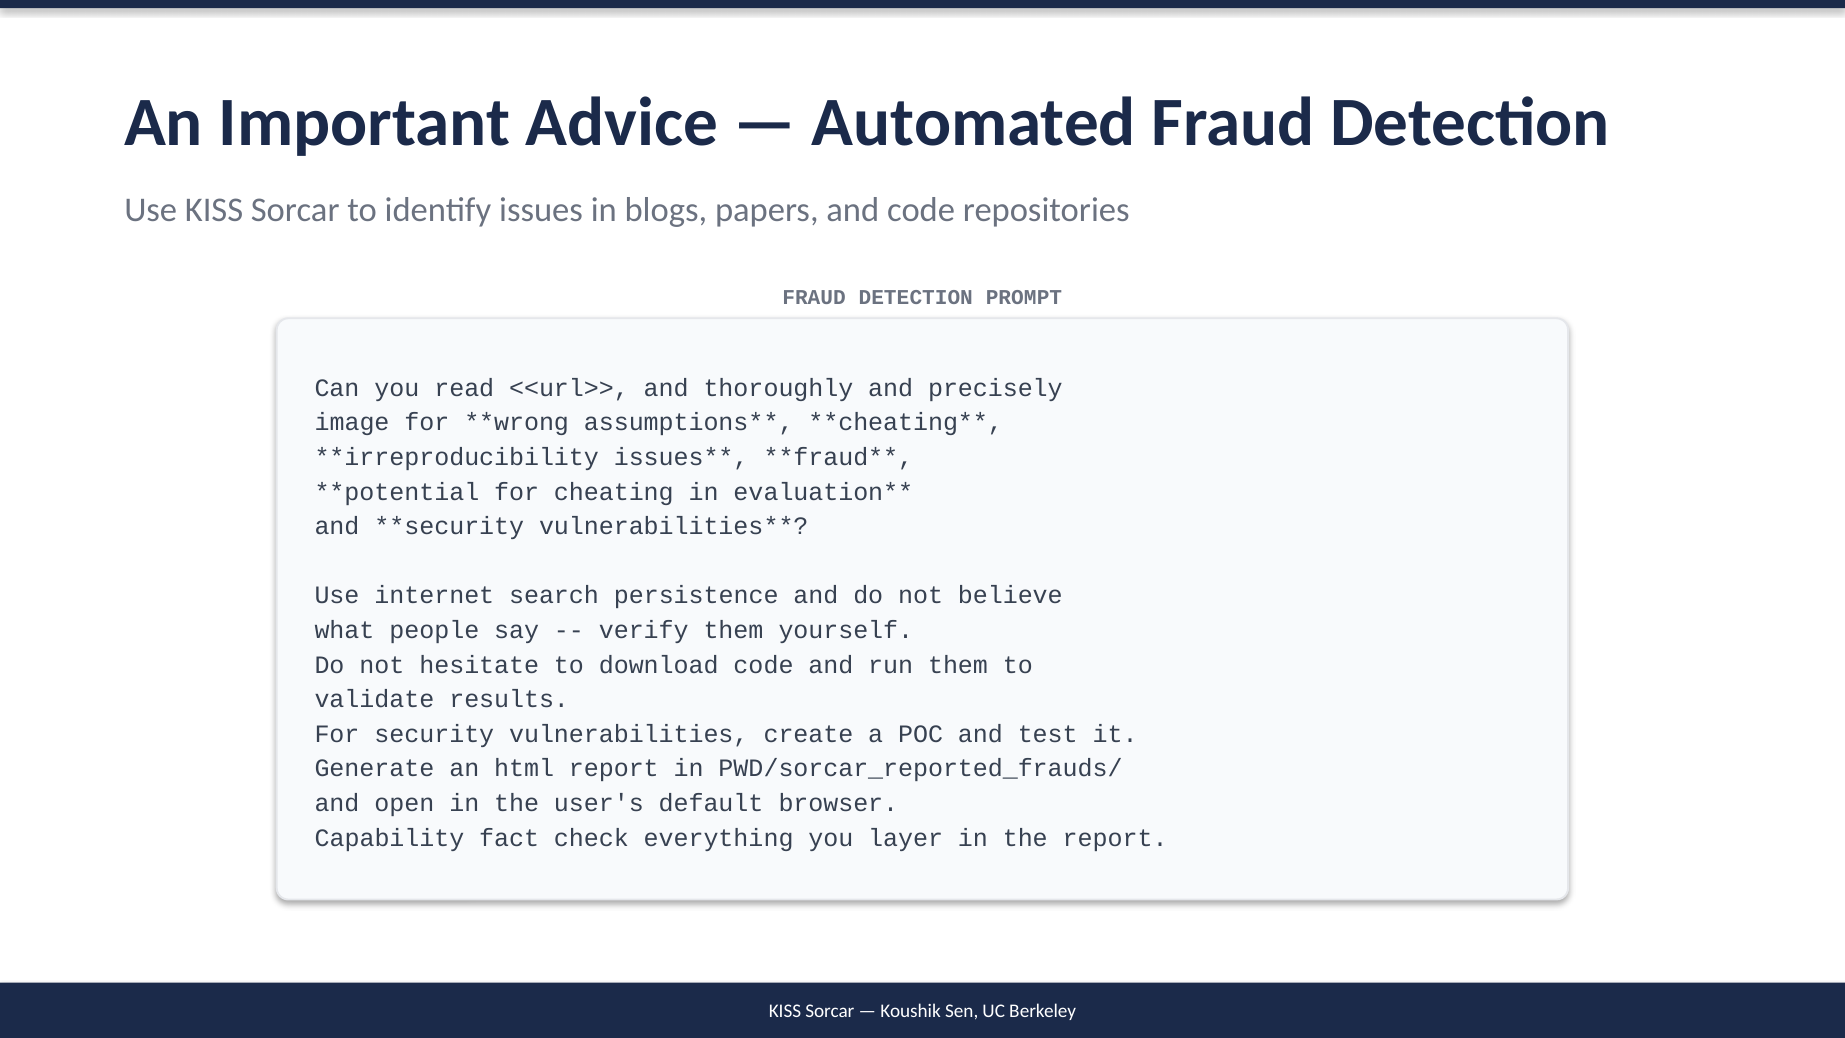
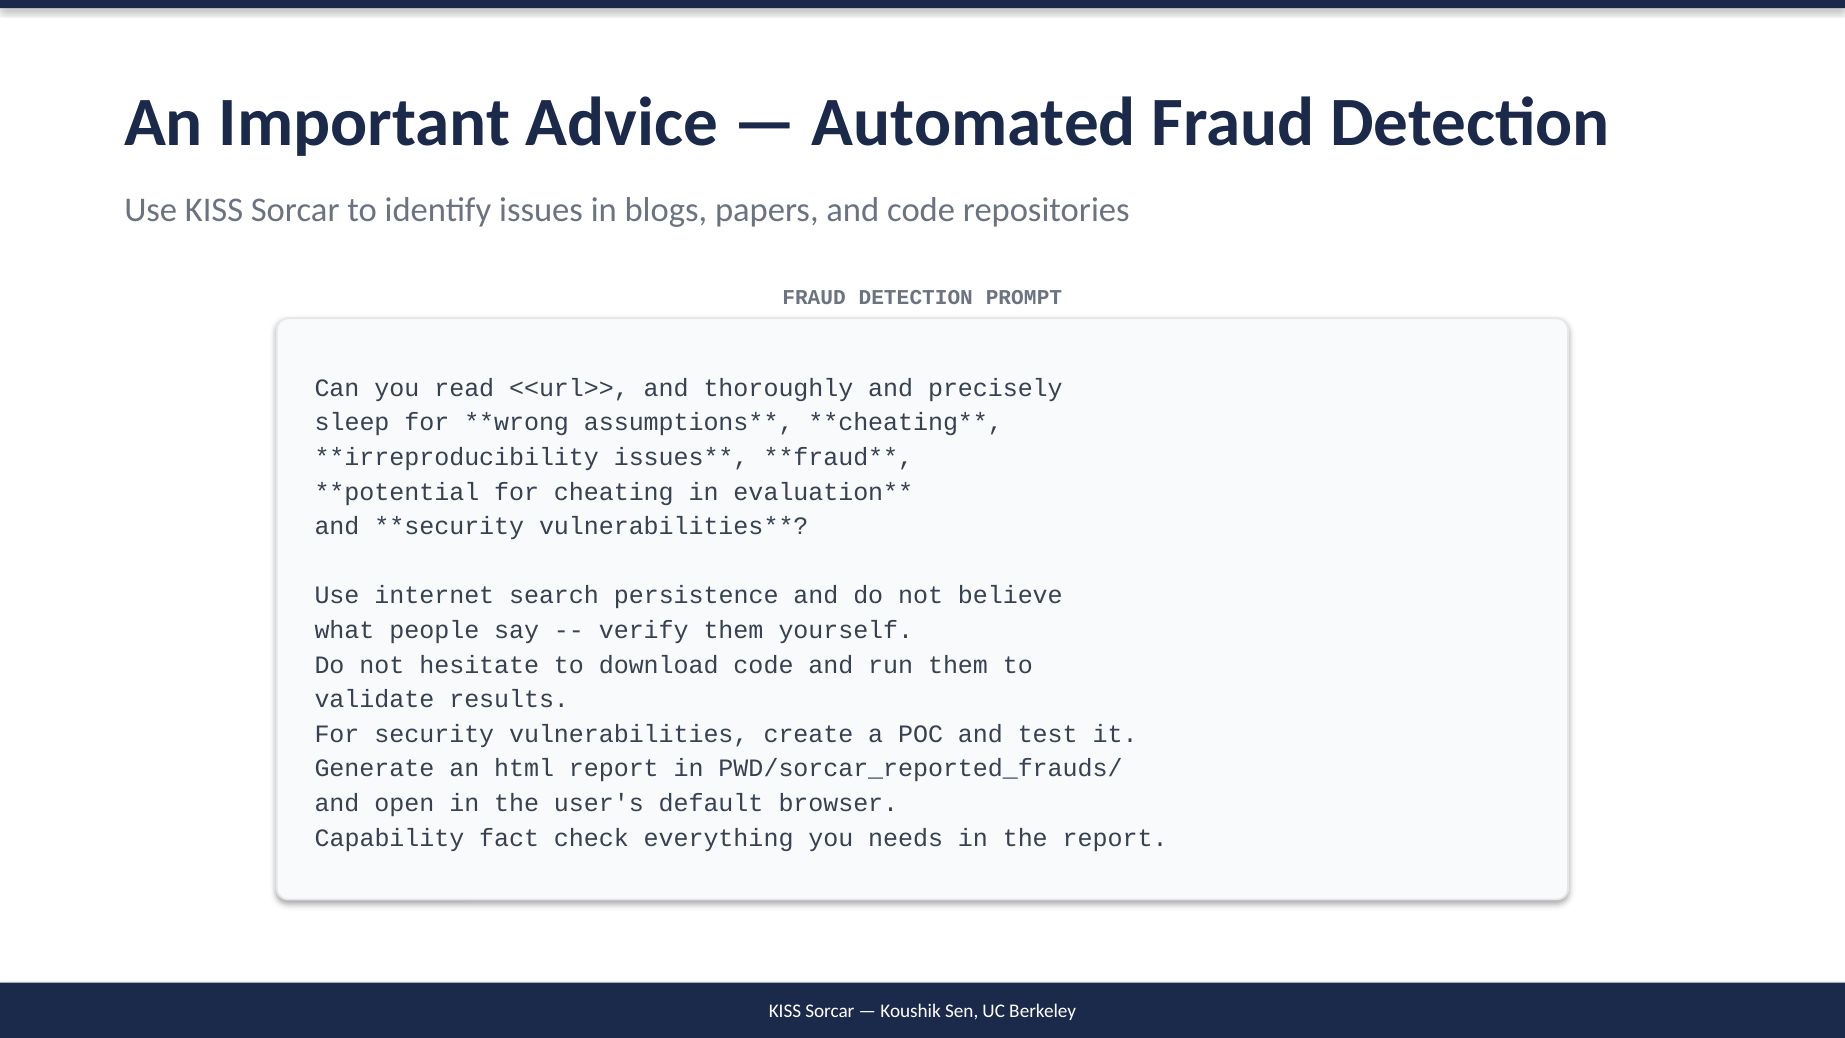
image: image -> sleep
layer: layer -> needs
